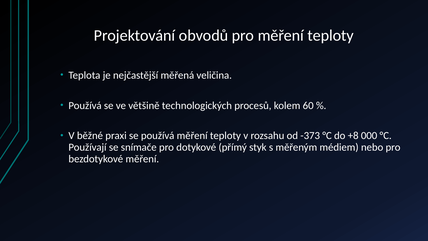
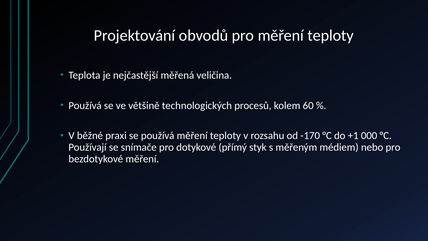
-373: -373 -> -170
+8: +8 -> +1
